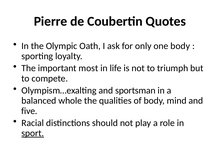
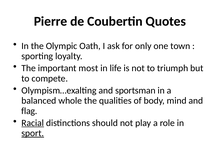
one body: body -> town
five: five -> flag
Racial underline: none -> present
